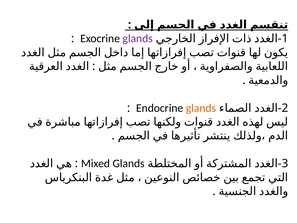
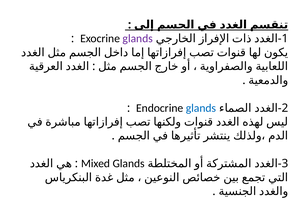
glands at (201, 108) colour: orange -> blue
